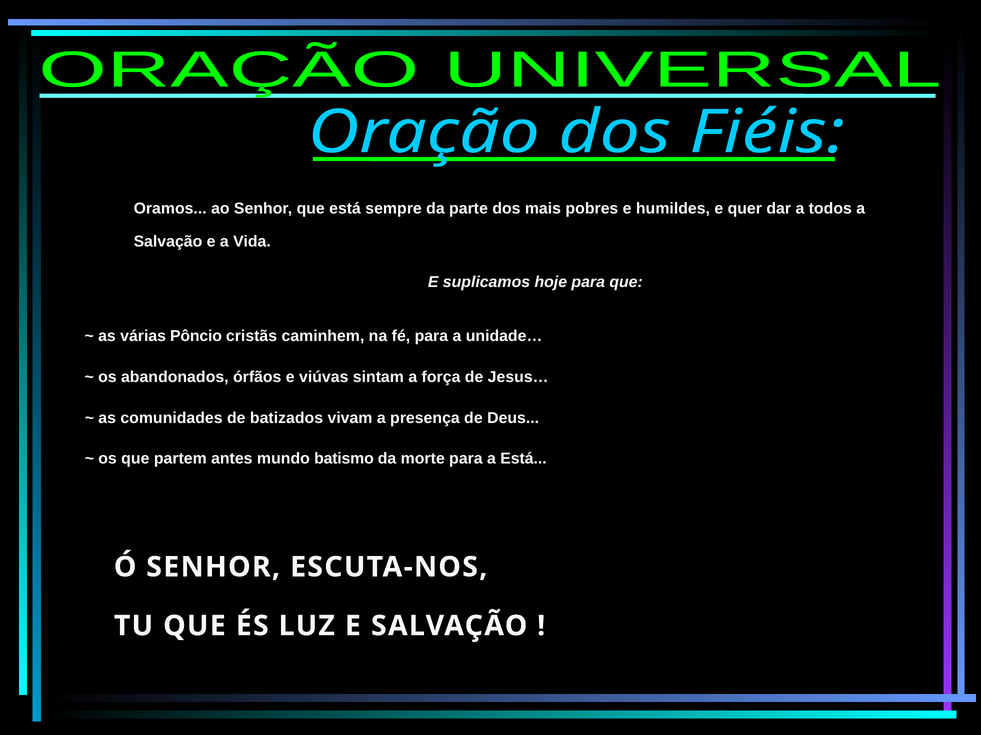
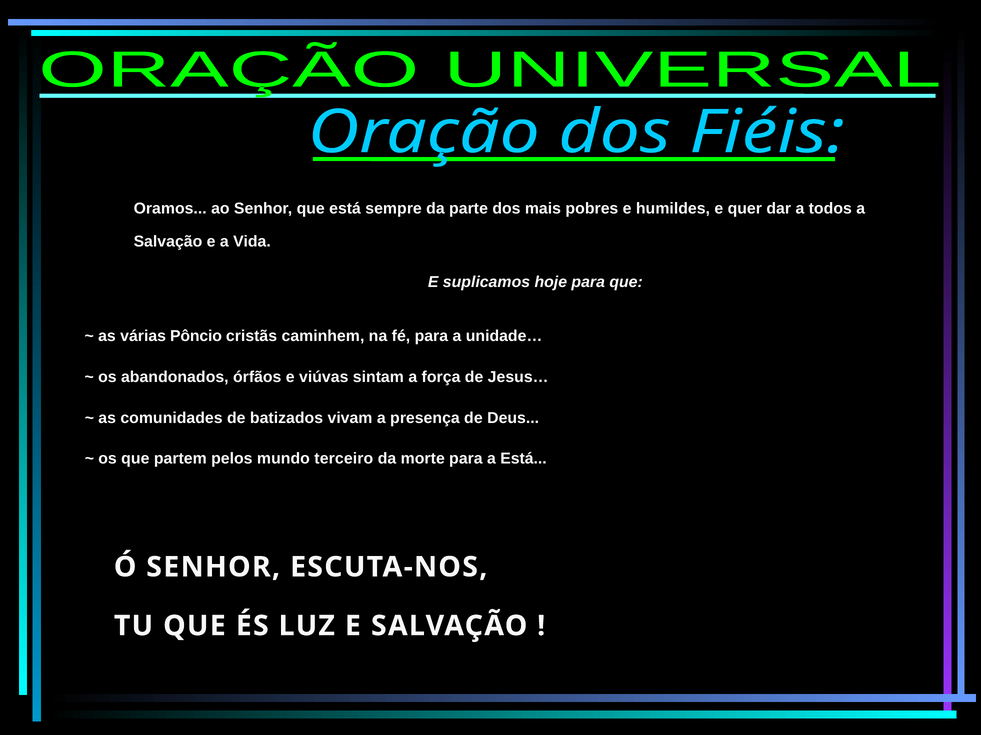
antes: antes -> pelos
batismo: batismo -> terceiro
